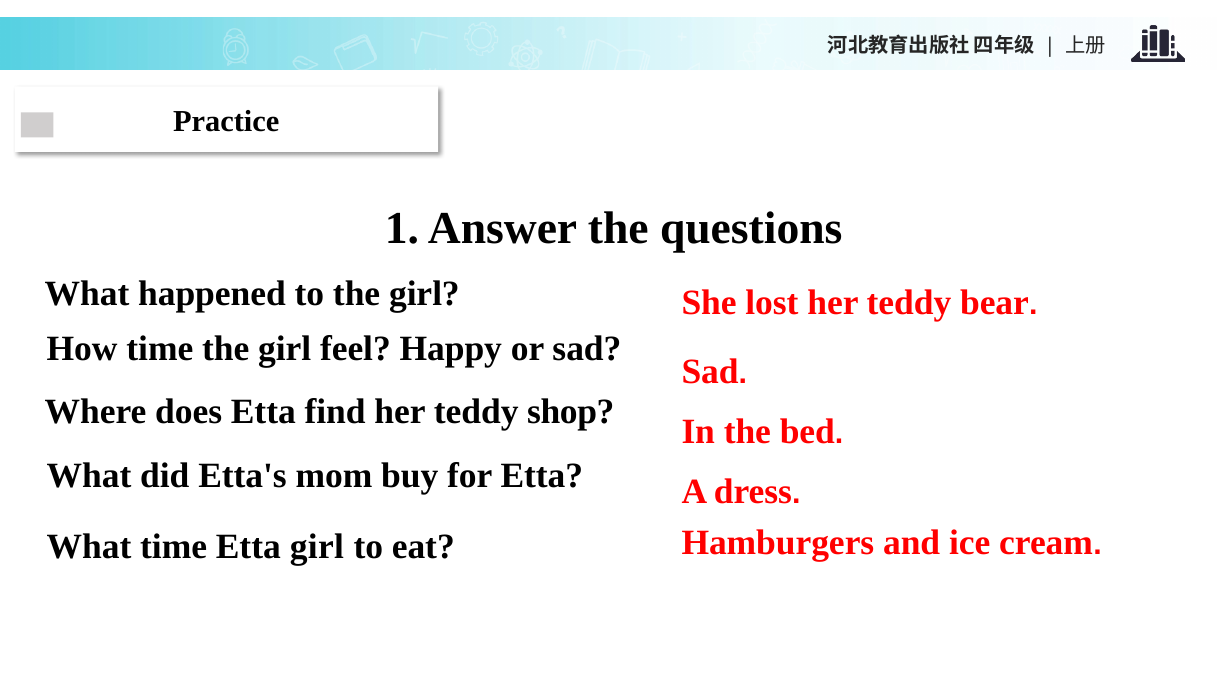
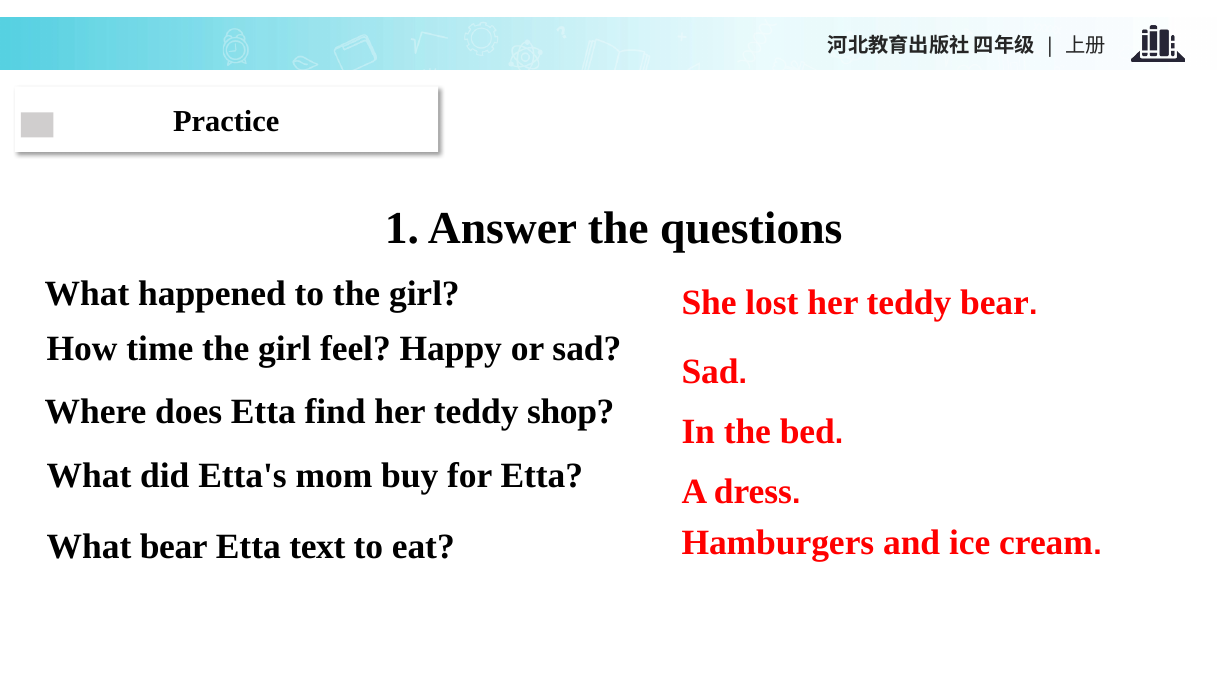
What time: time -> bear
Etta girl: girl -> text
